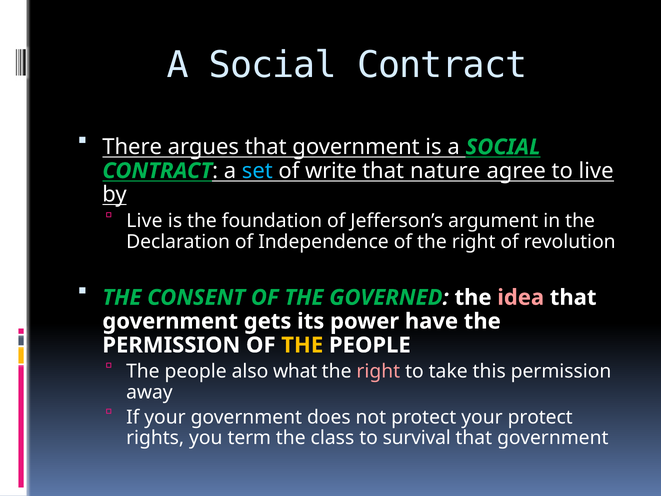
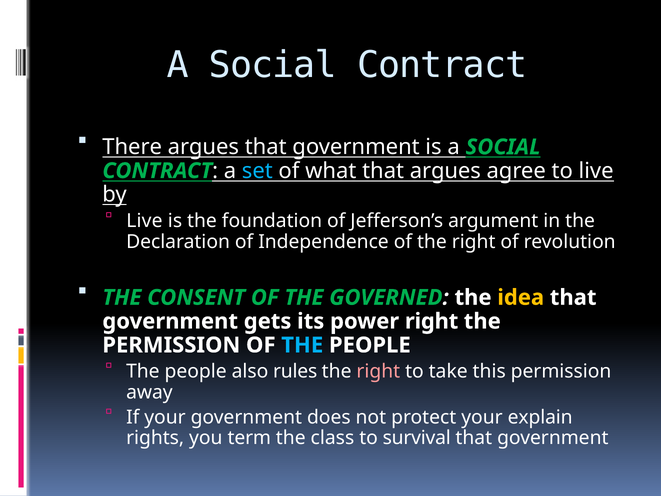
write: write -> what
that nature: nature -> argues
idea colour: pink -> yellow
power have: have -> right
THE at (302, 345) colour: yellow -> light blue
what: what -> rules
your protect: protect -> explain
